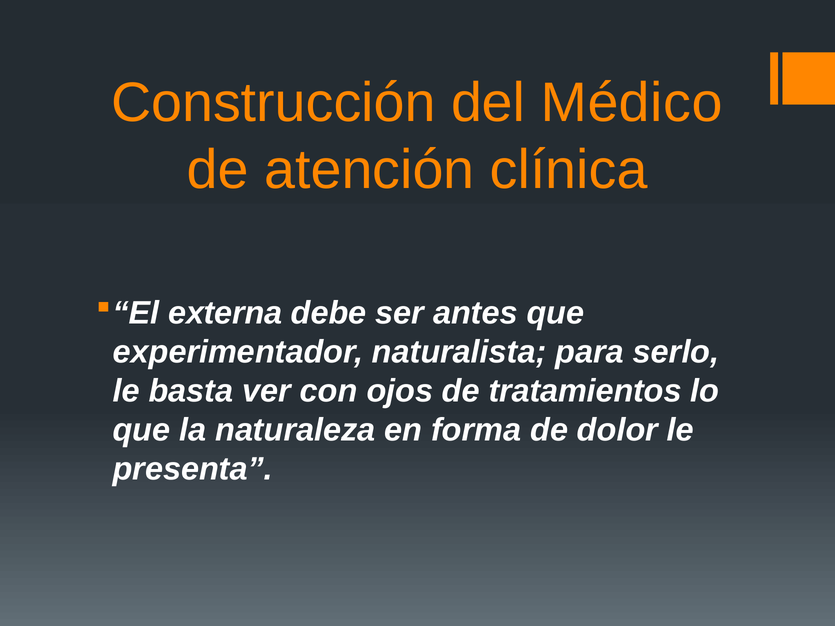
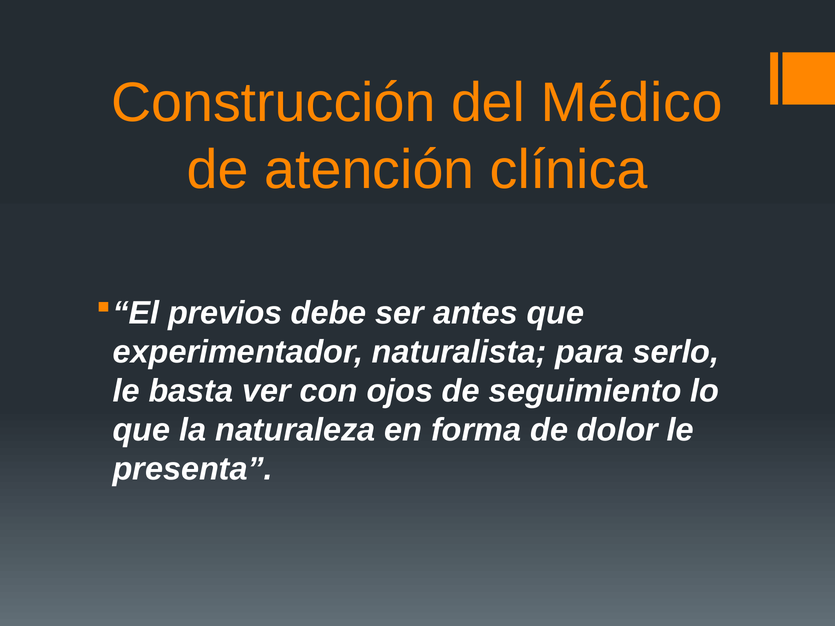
externa: externa -> previos
tratamientos: tratamientos -> seguimiento
